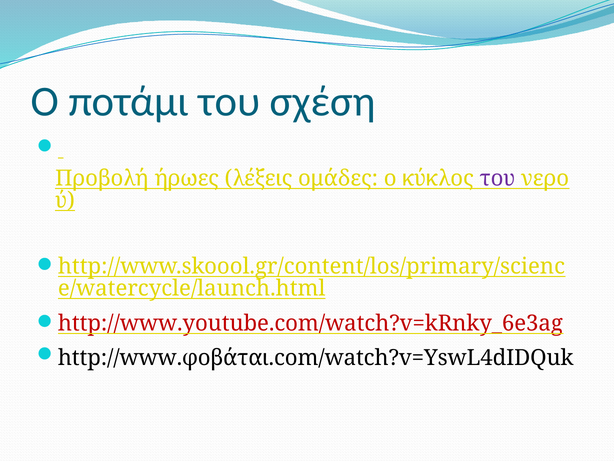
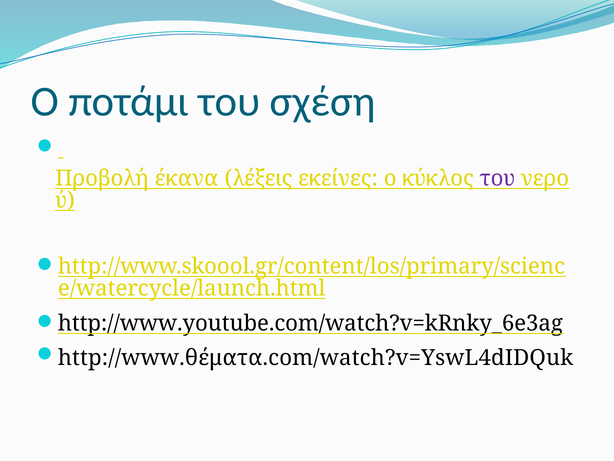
ήρωες: ήρωες -> έκανα
ομάδες: ομάδες -> εκείνες
http://www.youtube.com/watch?v=kRnky_6e3ag colour: red -> black
http://www.φοβάται.com/watch?v=YswL4dIDQuk: http://www.φοβάται.com/watch?v=YswL4dIDQuk -> http://www.θέματα.com/watch?v=YswL4dIDQuk
